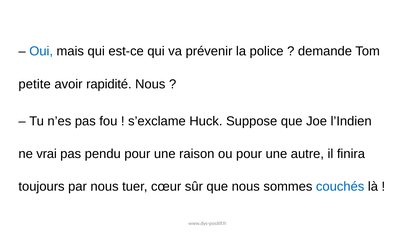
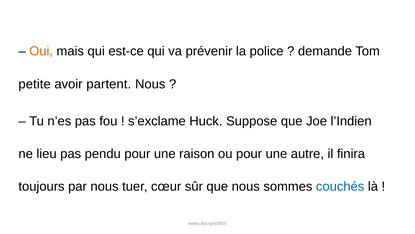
Oui colour: blue -> orange
rapidité: rapidité -> partent
vrai: vrai -> lieu
